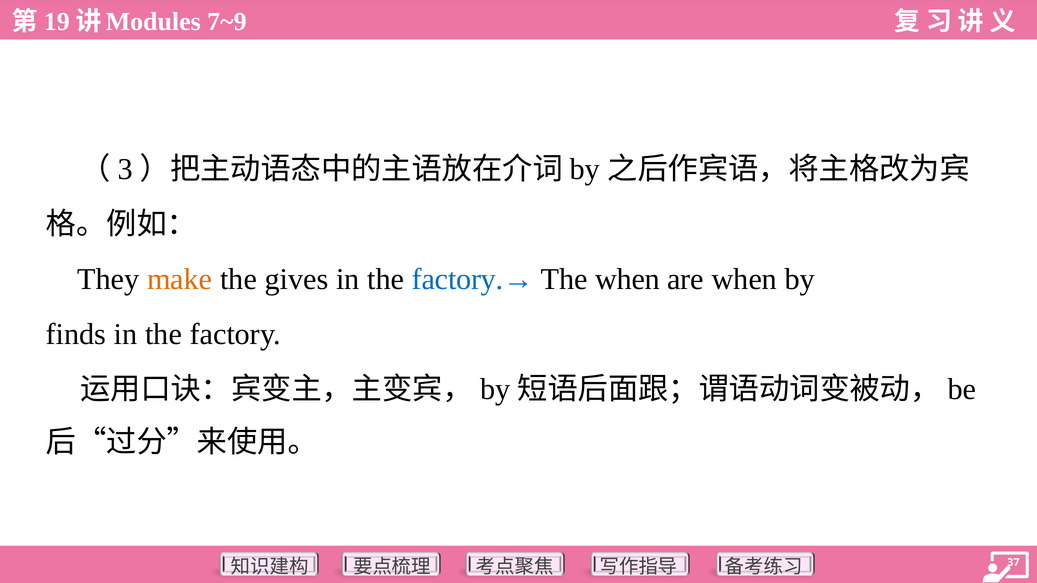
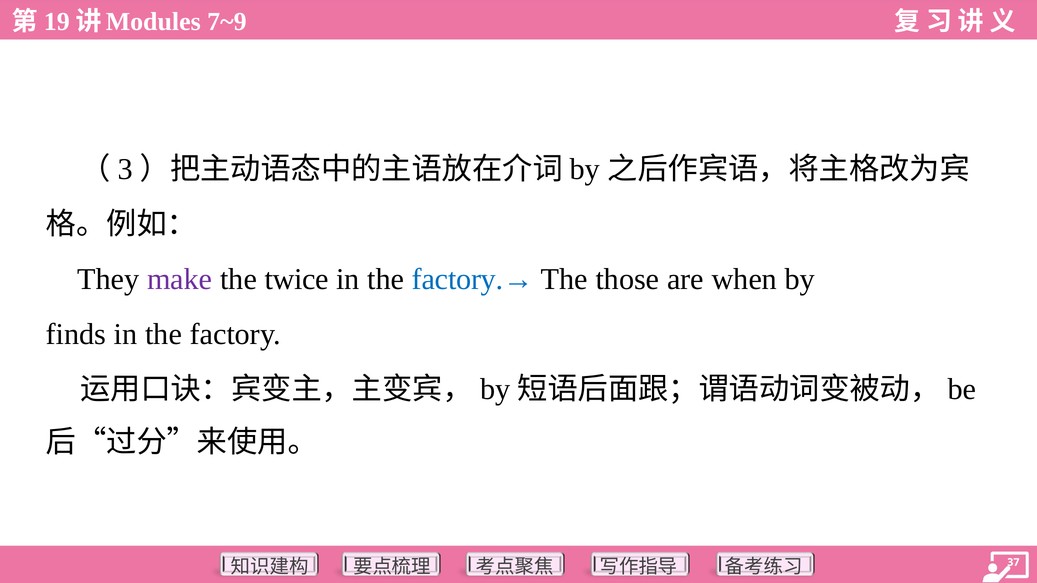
make colour: orange -> purple
gives: gives -> twice
The when: when -> those
